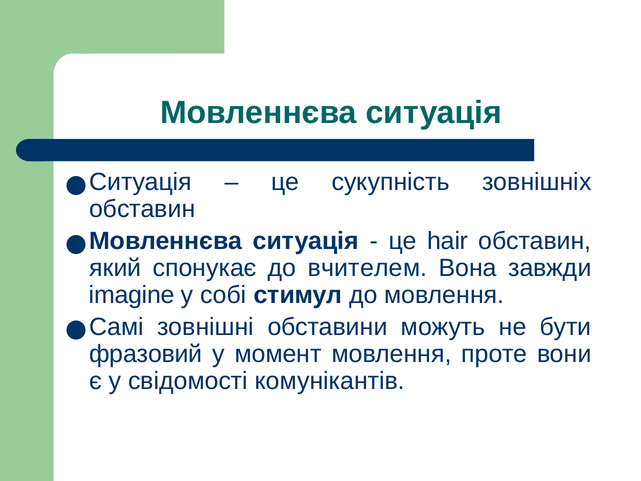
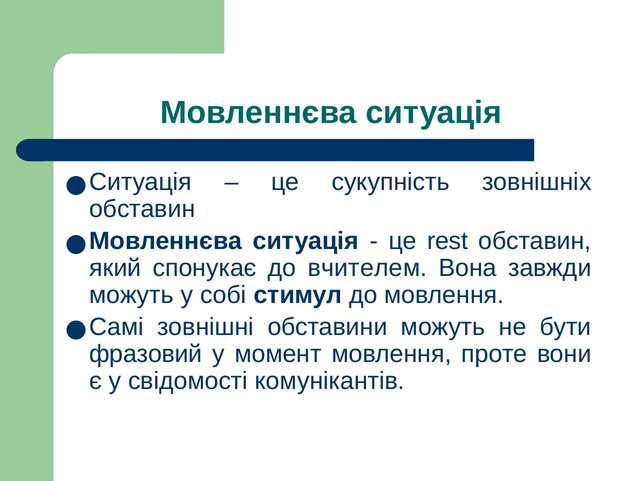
hair: hair -> rest
imagine at (132, 295): imagine -> можуть
